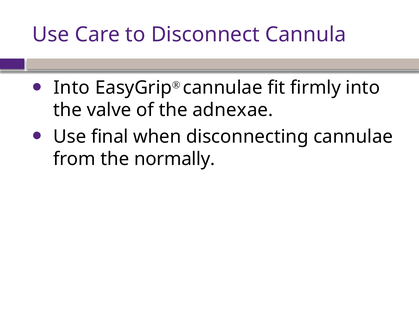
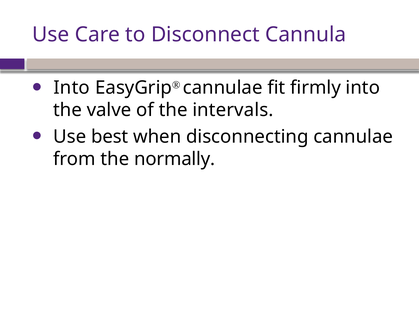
adnexae: adnexae -> intervals
final: final -> best
